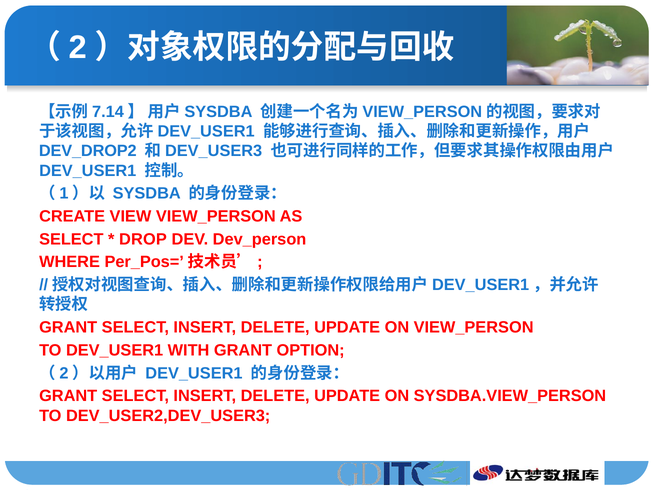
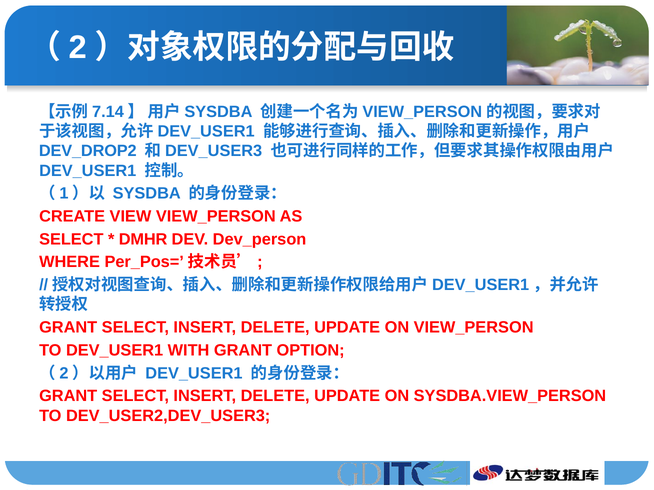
DROP: DROP -> DMHR
